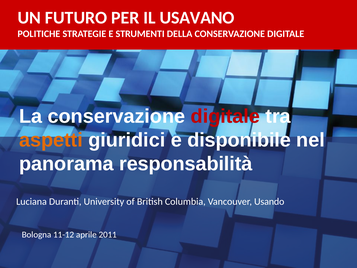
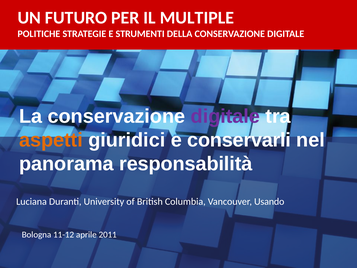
USAVANO: USAVANO -> MULTIPLE
digitale at (225, 116) colour: red -> purple
disponibile: disponibile -> conservarli
